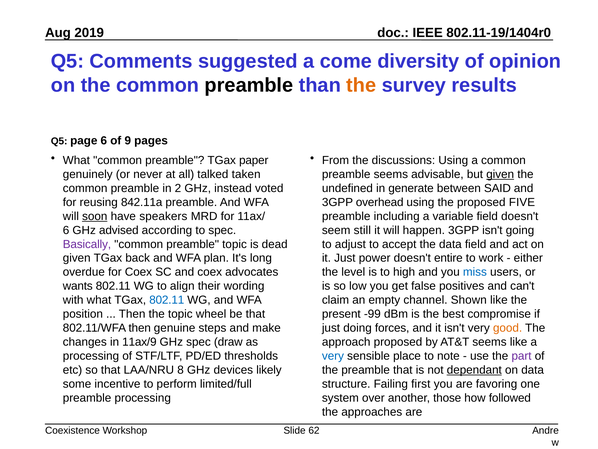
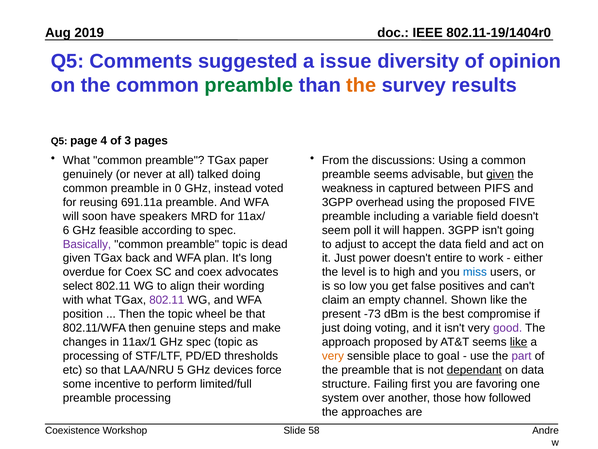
come: come -> issue
preamble at (249, 85) colour: black -> green
page 6: 6 -> 4
9: 9 -> 3
talked taken: taken -> doing
2: 2 -> 0
undefined: undefined -> weakness
generate: generate -> captured
SAID: SAID -> PIFS
842.11a: 842.11a -> 691.11a
soon underline: present -> none
advised: advised -> feasible
still: still -> poll
wants: wants -> select
802.11 at (167, 300) colour: blue -> purple
-99: -99 -> -73
forces: forces -> voting
good colour: orange -> purple
11ax/9: 11ax/9 -> 11ax/1
spec draw: draw -> topic
like at (519, 342) underline: none -> present
very at (333, 356) colour: blue -> orange
note: note -> goal
8: 8 -> 5
likely: likely -> force
62: 62 -> 58
